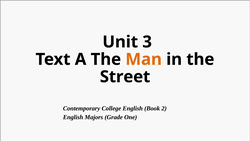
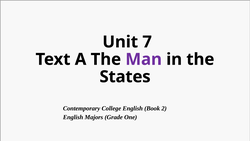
3: 3 -> 7
Man colour: orange -> purple
Street: Street -> States
